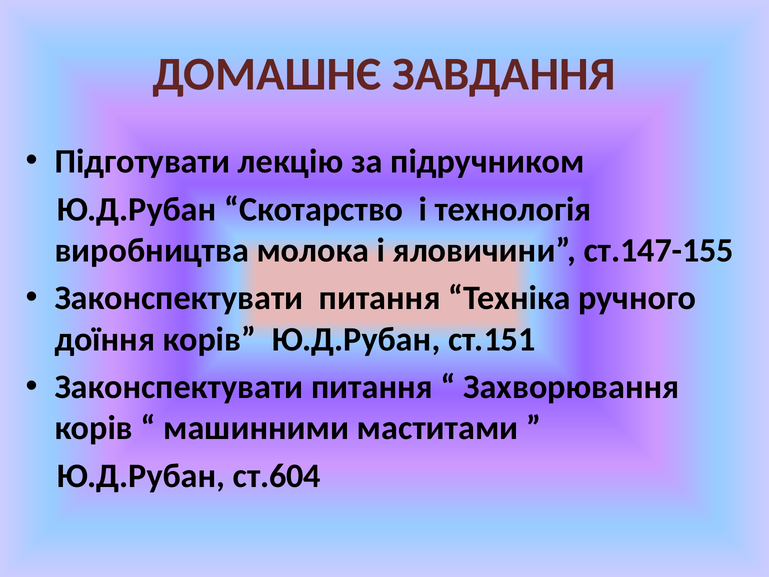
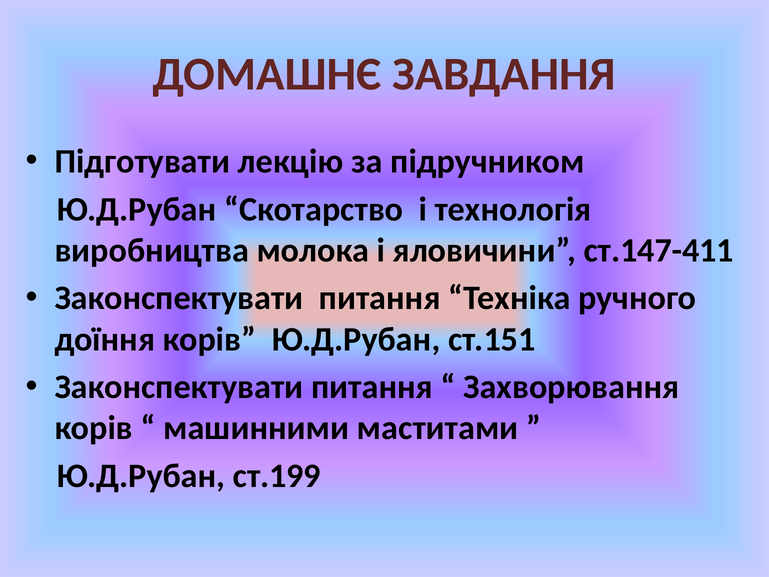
ст.147-155: ст.147-155 -> ст.147-411
ст.604: ст.604 -> ст.199
